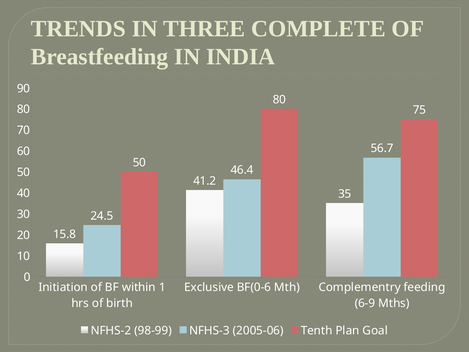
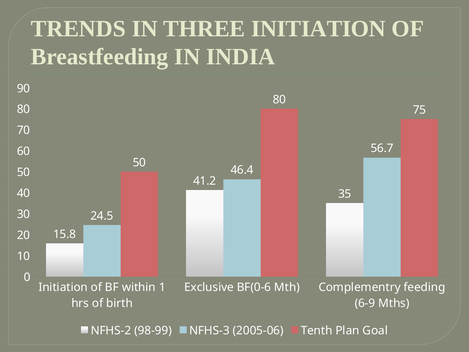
THREE COMPLETE: COMPLETE -> INITIATION
